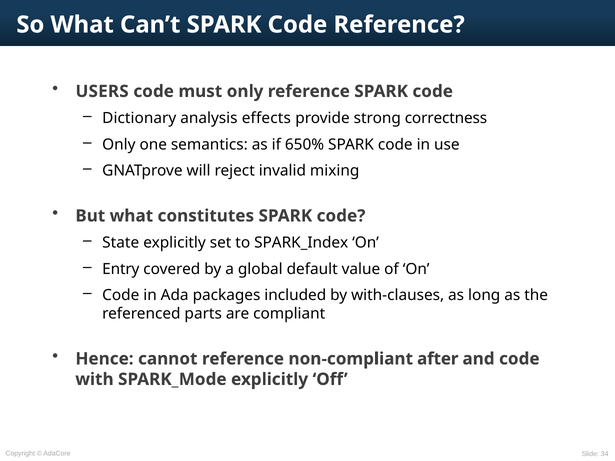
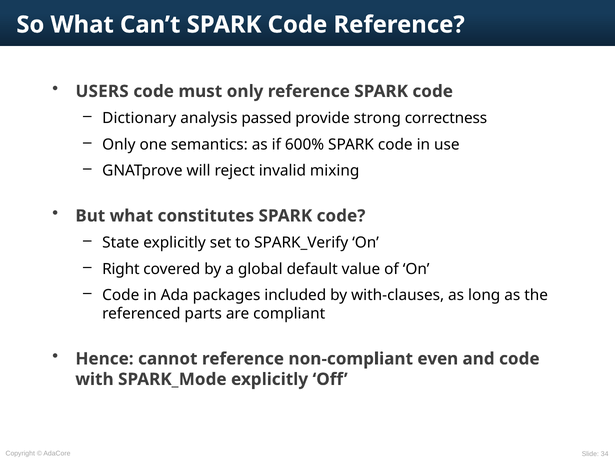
effects: effects -> passed
650%: 650% -> 600%
SPARK_Index: SPARK_Index -> SPARK_Verify
Entry: Entry -> Right
after: after -> even
